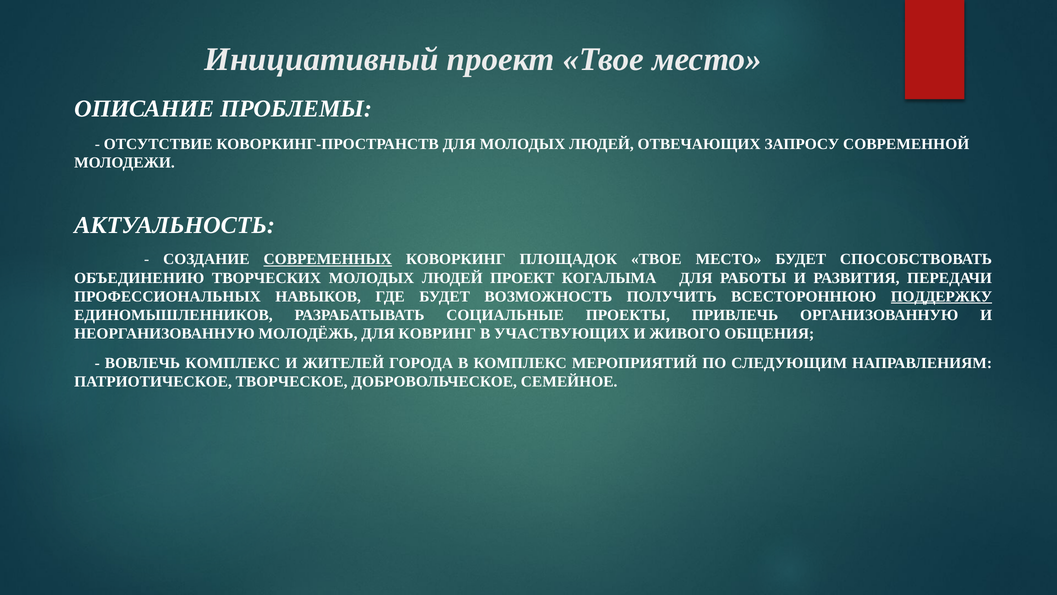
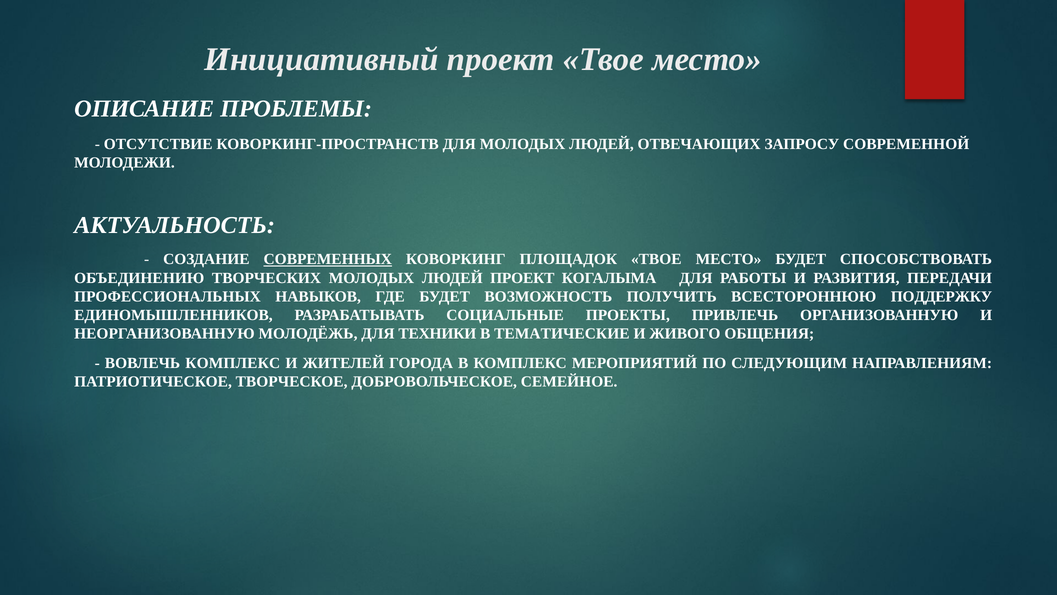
ПОДДЕРЖКУ underline: present -> none
КОВРИНГ: КОВРИНГ -> ТЕХНИКИ
УЧАСТВУЮЩИХ: УЧАСТВУЮЩИХ -> ТЕМАТИЧЕСКИЕ
